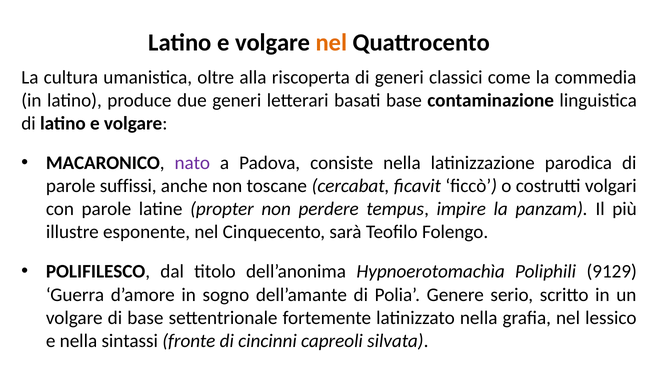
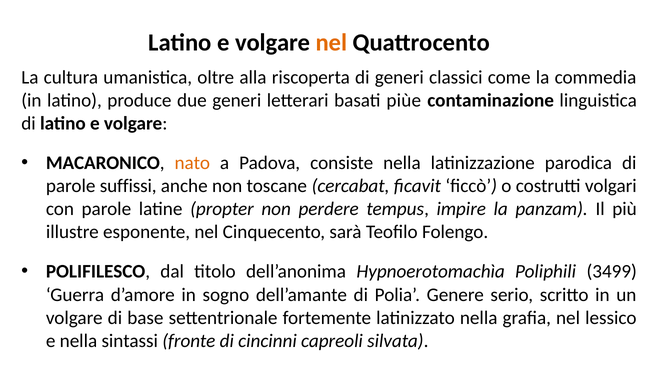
basati base: base -> piùe
nato colour: purple -> orange
9129: 9129 -> 3499
